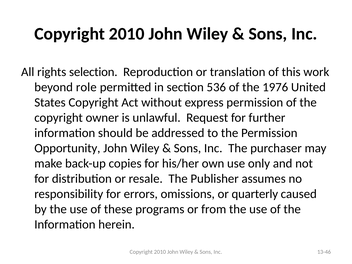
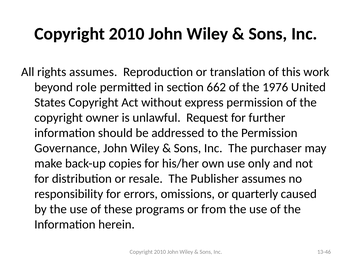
rights selection: selection -> assumes
536: 536 -> 662
Opportunity: Opportunity -> Governance
